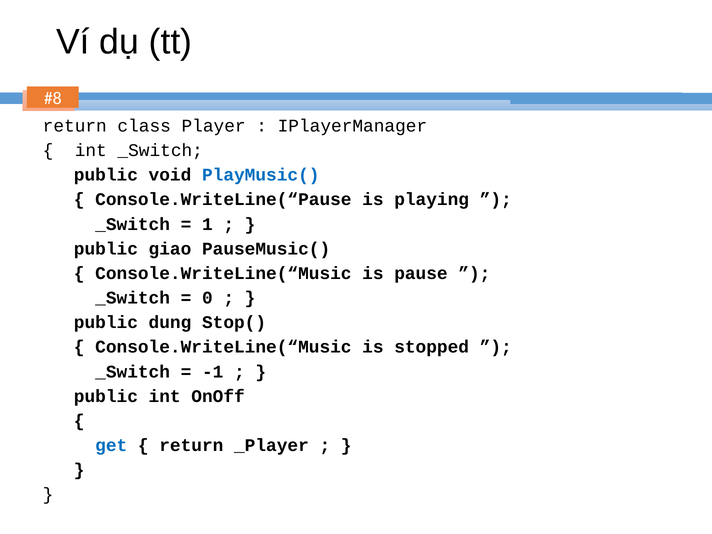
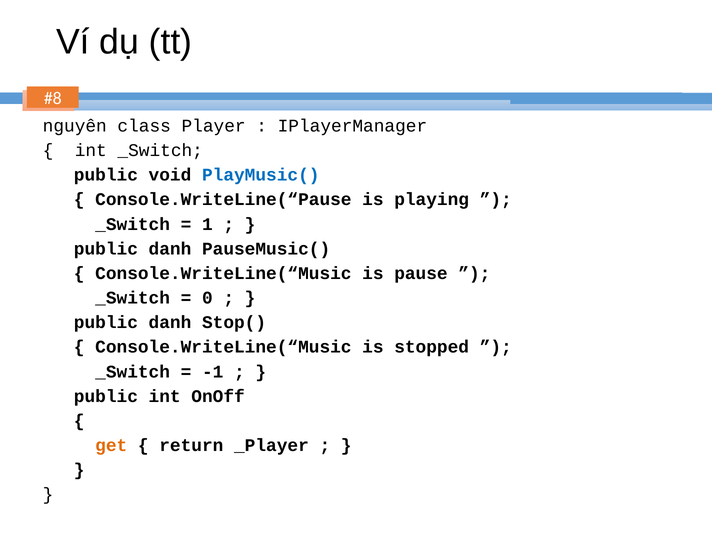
return at (75, 126): return -> nguyên
giao at (170, 249): giao -> danh
dung at (170, 322): dung -> danh
get colour: blue -> orange
